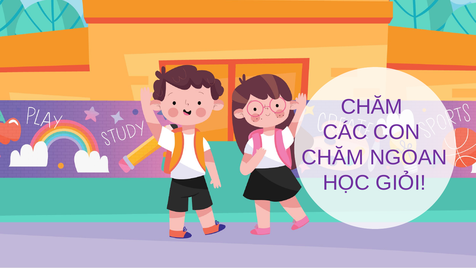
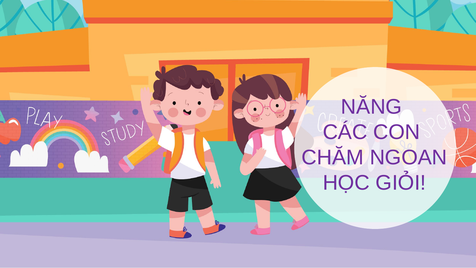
CHĂM at (372, 107): CHĂM -> NĂNG
